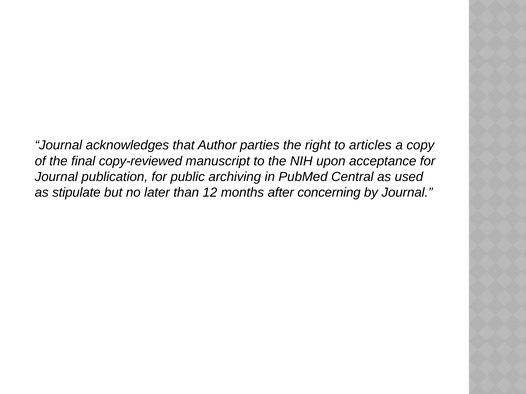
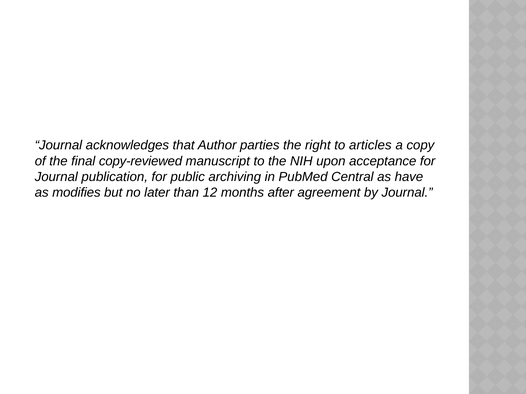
used: used -> have
stipulate: stipulate -> modifies
concerning: concerning -> agreement
